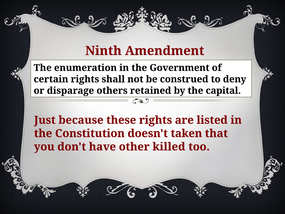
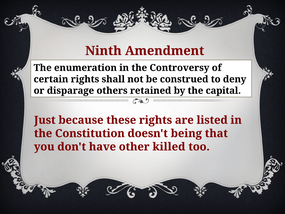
Government: Government -> Controversy
taken: taken -> being
